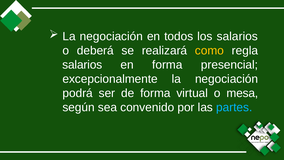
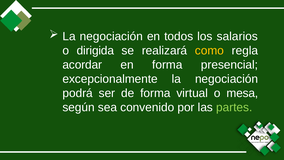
deberá: deberá -> dirigida
salarios at (82, 65): salarios -> acordar
partes colour: light blue -> light green
